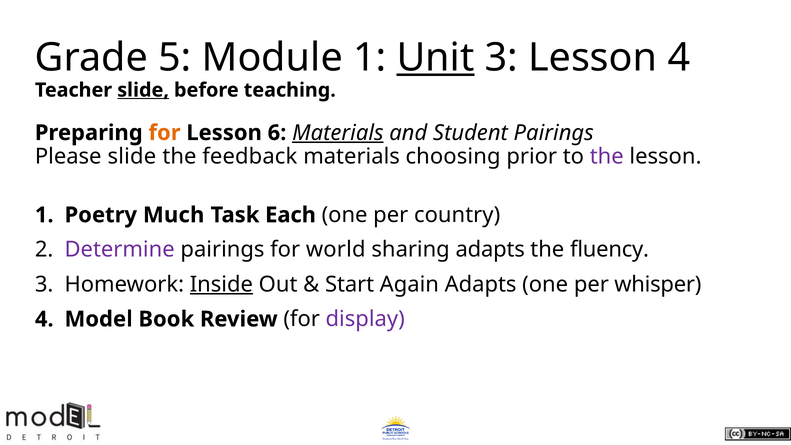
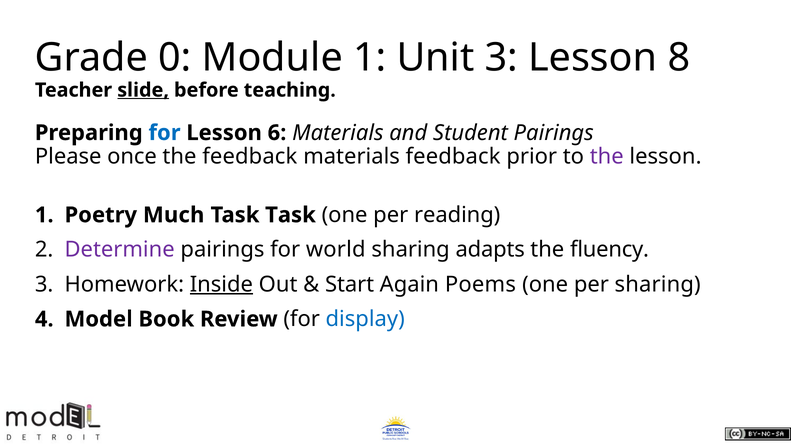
5: 5 -> 0
Unit underline: present -> none
Lesson 4: 4 -> 8
for at (165, 133) colour: orange -> blue
Materials at (338, 133) underline: present -> none
Please slide: slide -> once
materials choosing: choosing -> feedback
Task Each: Each -> Task
country: country -> reading
Again Adapts: Adapts -> Poems
per whisper: whisper -> sharing
display colour: purple -> blue
